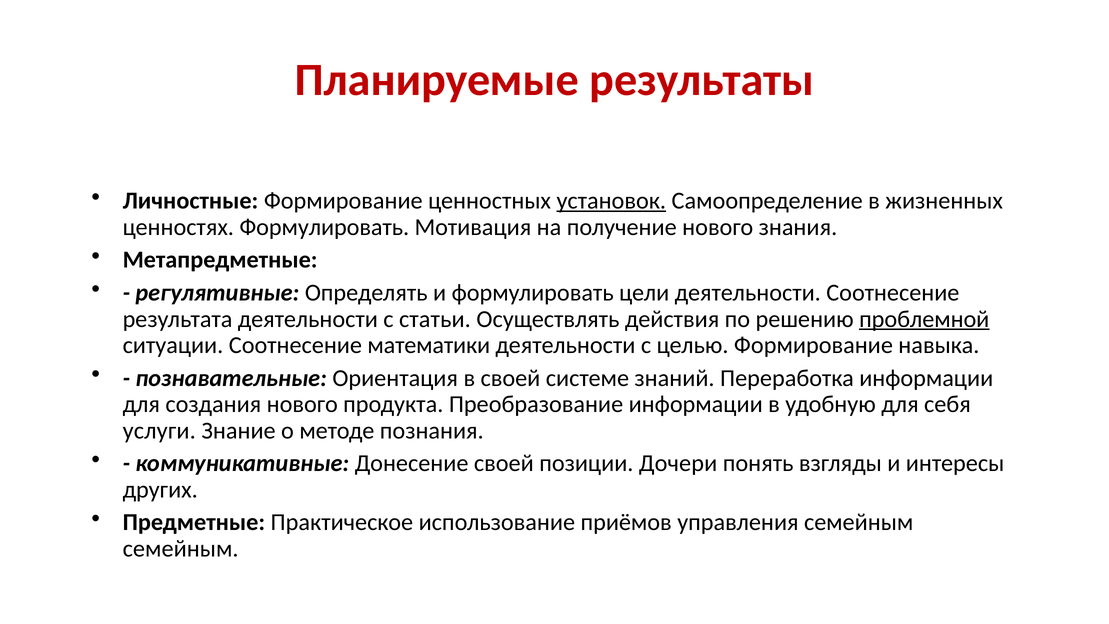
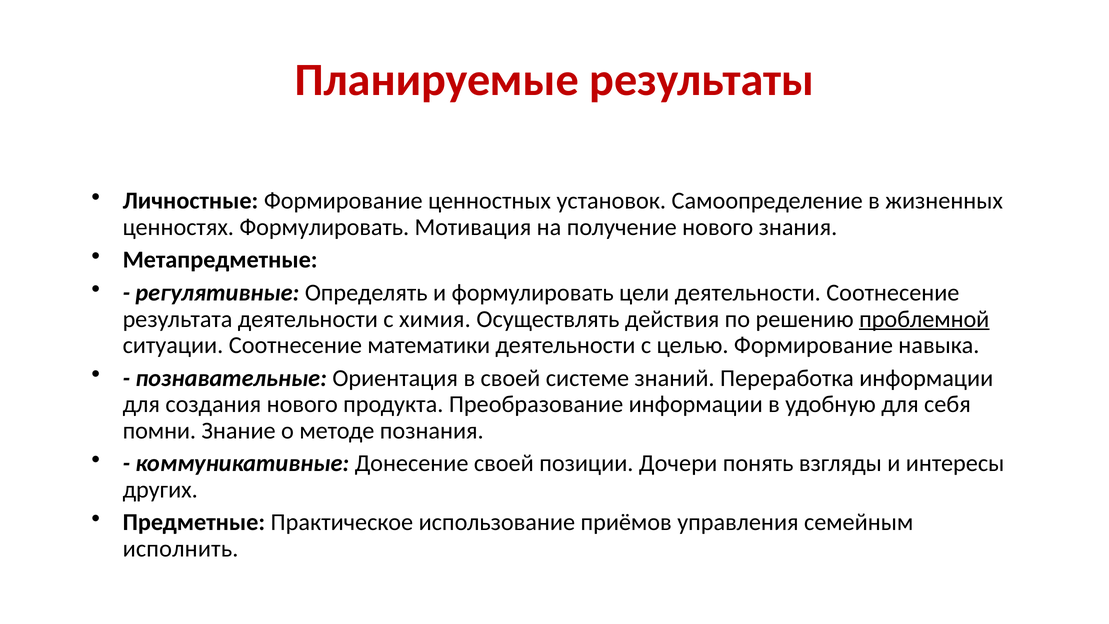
установок underline: present -> none
статьи: статьи -> химия
услуги: услуги -> помни
семейным at (181, 548): семейным -> исполнить
